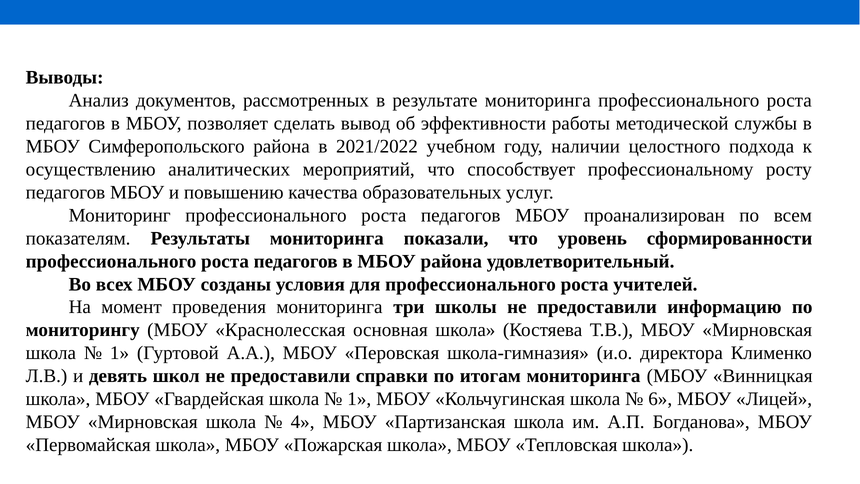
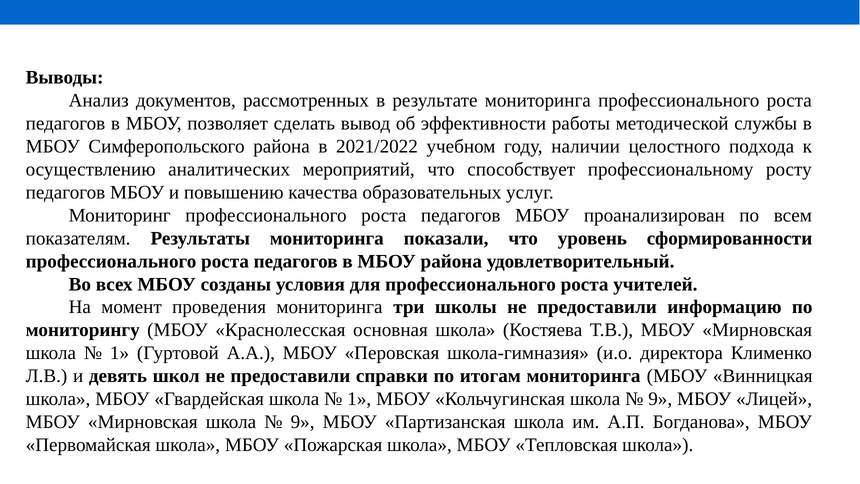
6 at (660, 399): 6 -> 9
4 at (303, 422): 4 -> 9
